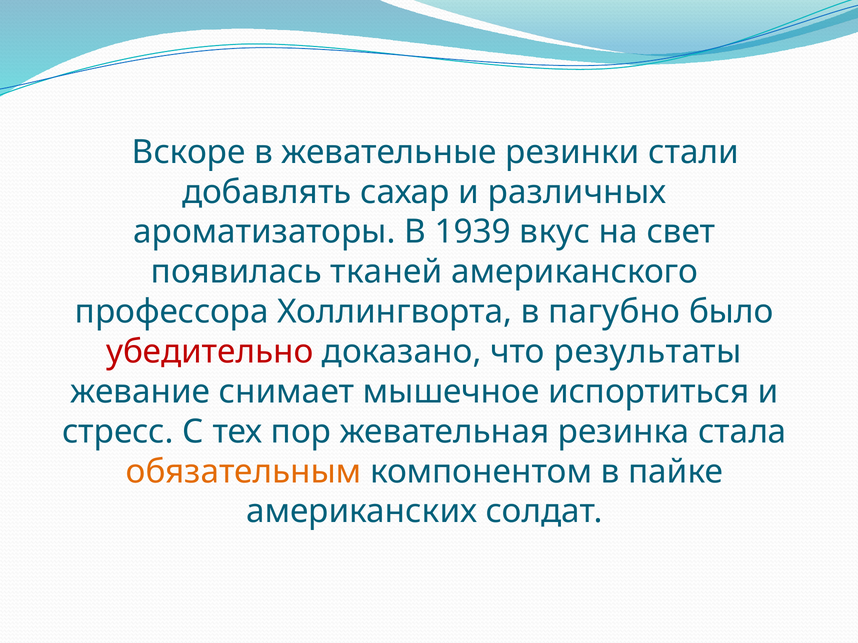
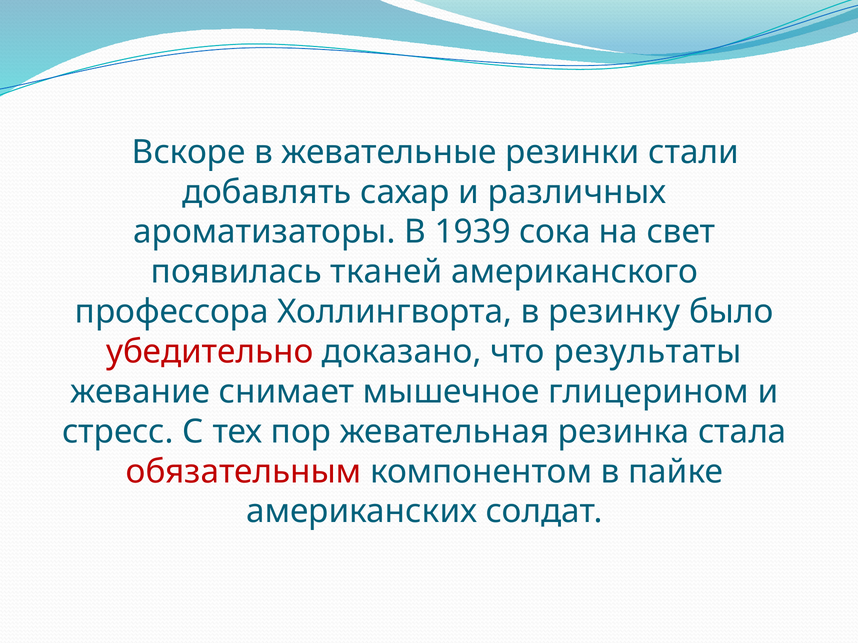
вкус: вкус -> сока
пагубно: пагубно -> резинку
испортиться: испортиться -> глицерином
обязательным colour: orange -> red
